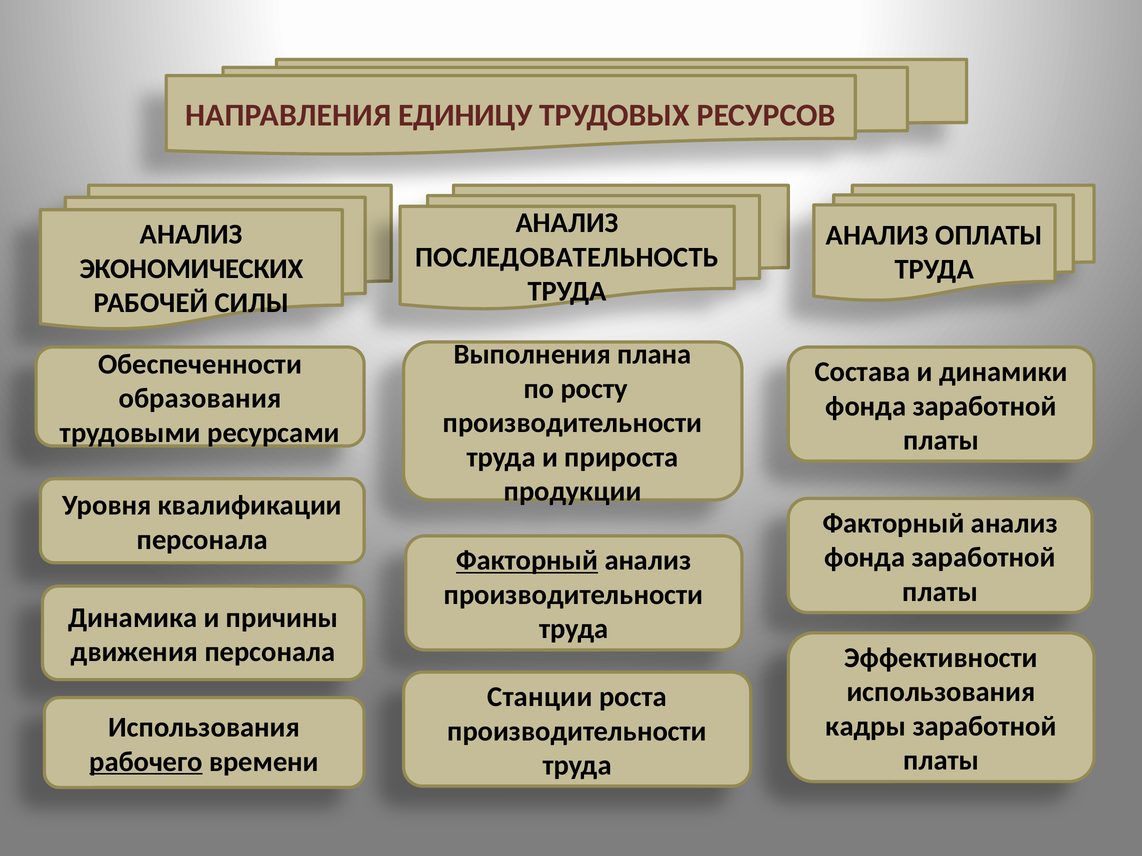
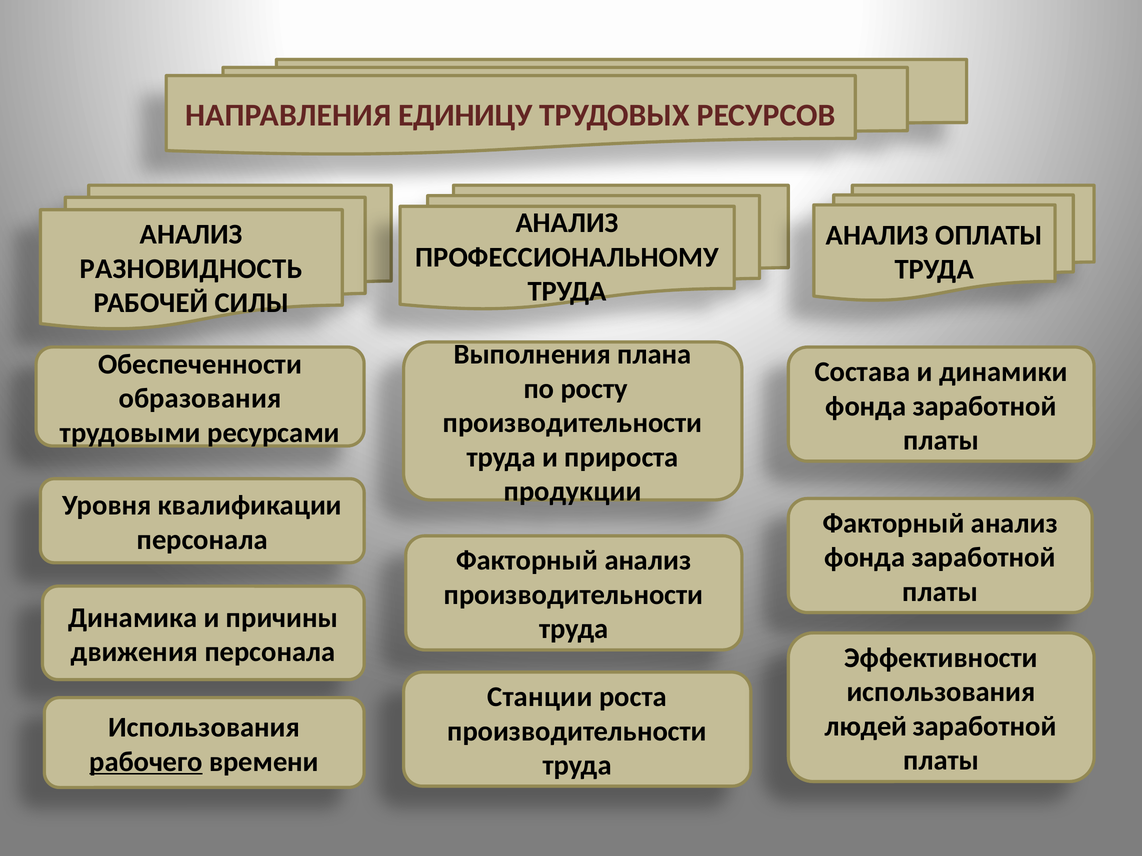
ПОСЛЕДОВАТЕЛЬНОСТЬ: ПОСЛЕДОВАТЕЛЬНОСТЬ -> ПРОФЕССИОНАЛЬНОМУ
ЭКОНОМИЧЕСКИХ: ЭКОНОМИЧЕСКИХ -> РАЗНОВИДНОСТЬ
Факторный at (527, 561) underline: present -> none
кадры: кадры -> людей
